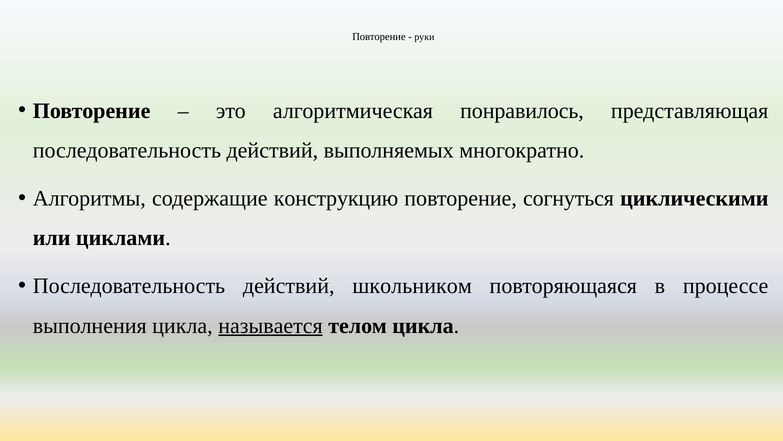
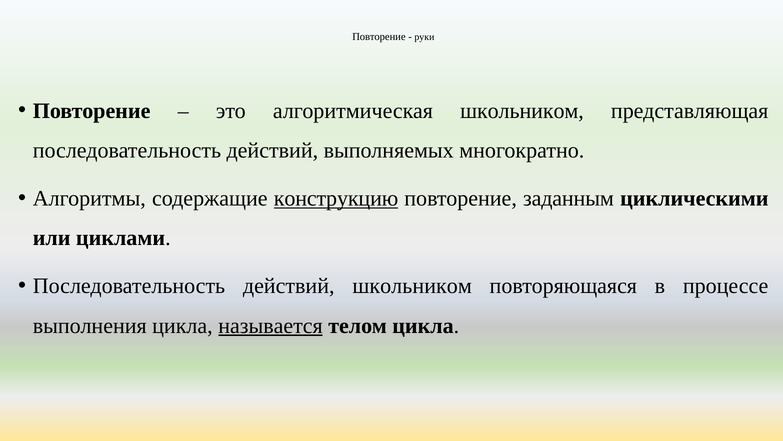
алгоритмическая понравилось: понравилось -> школьником
конструкцию underline: none -> present
согнуться: согнуться -> заданным
